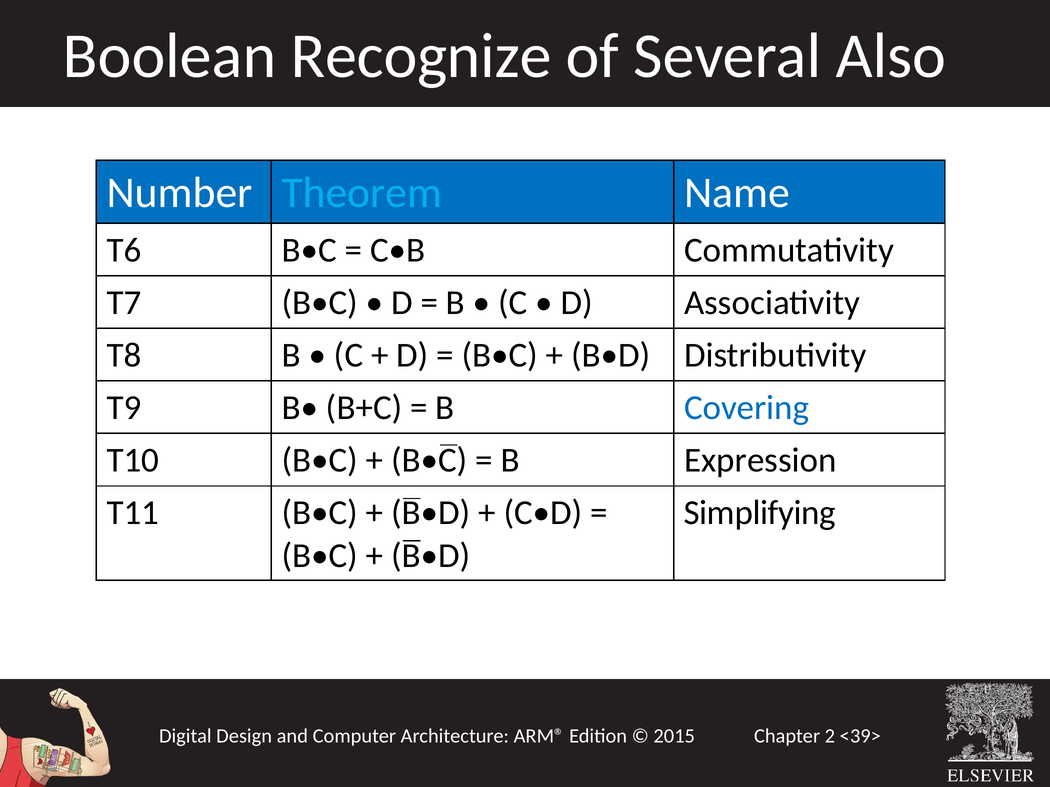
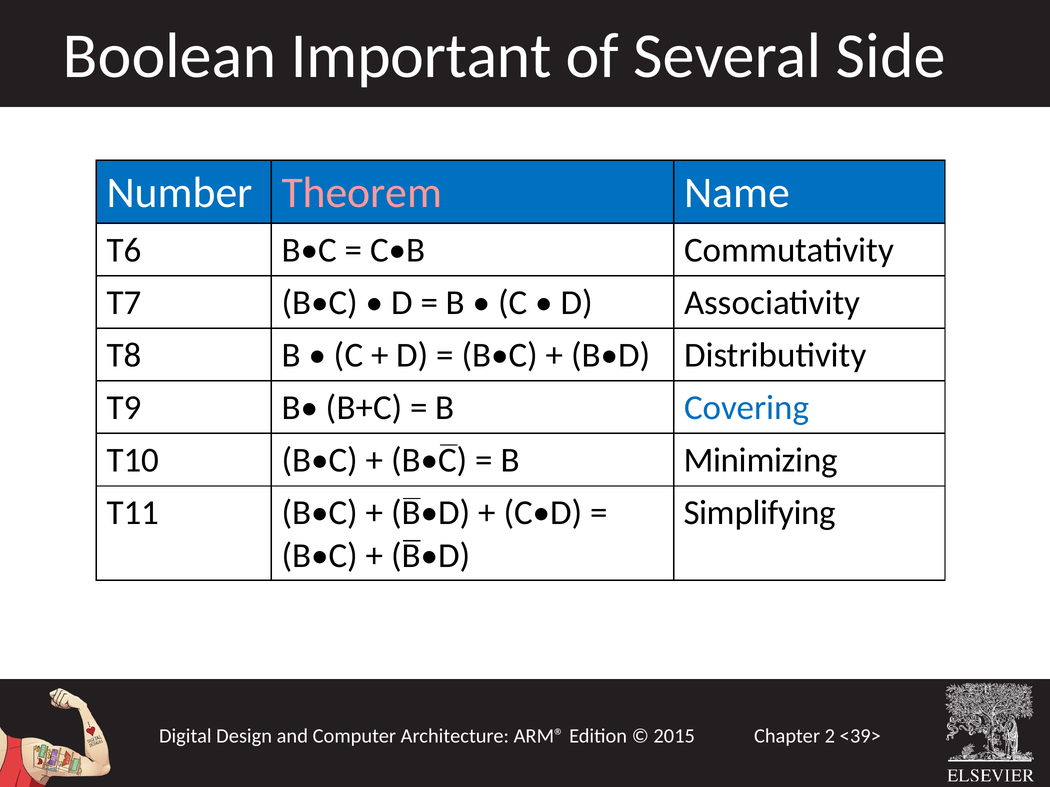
Recognize: Recognize -> Important
Also: Also -> Side
Theorem colour: light blue -> pink
Expression: Expression -> Minimizing
